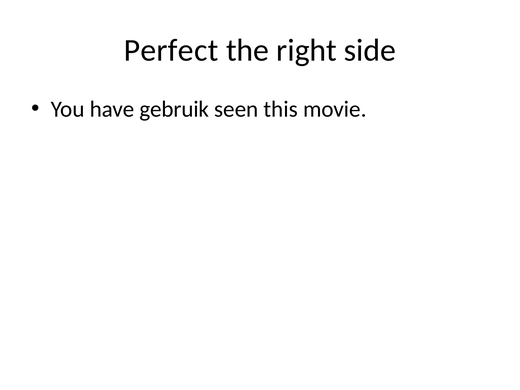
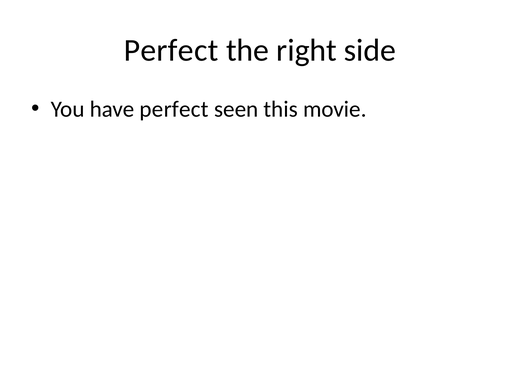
have gebruik: gebruik -> perfect
